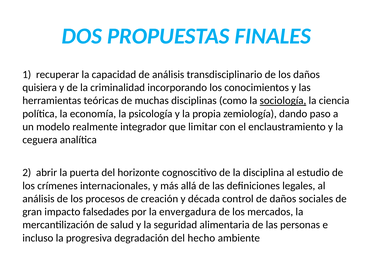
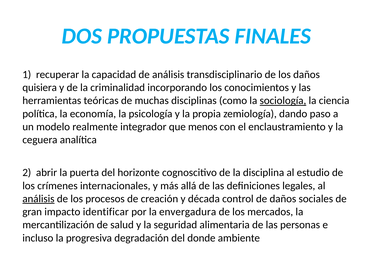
limitar: limitar -> menos
análisis at (38, 199) underline: none -> present
falsedades: falsedades -> identificar
hecho: hecho -> donde
